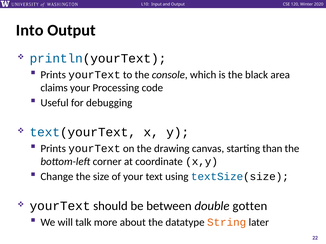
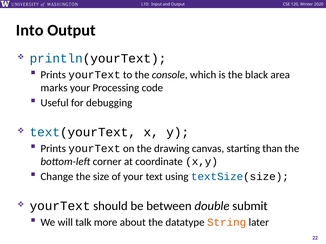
claims: claims -> marks
gotten: gotten -> submit
